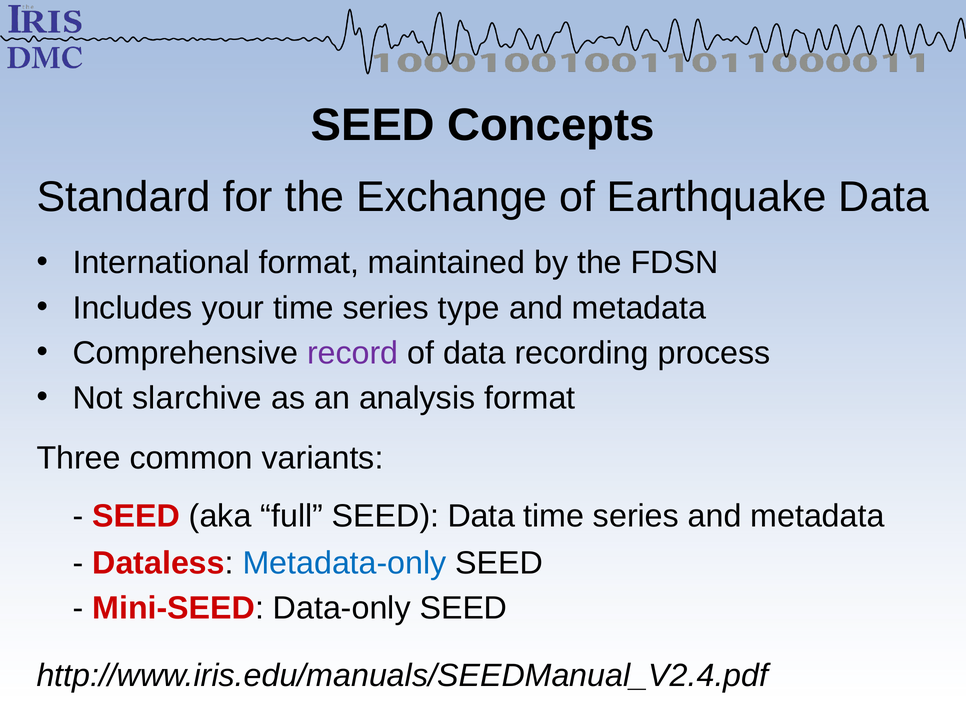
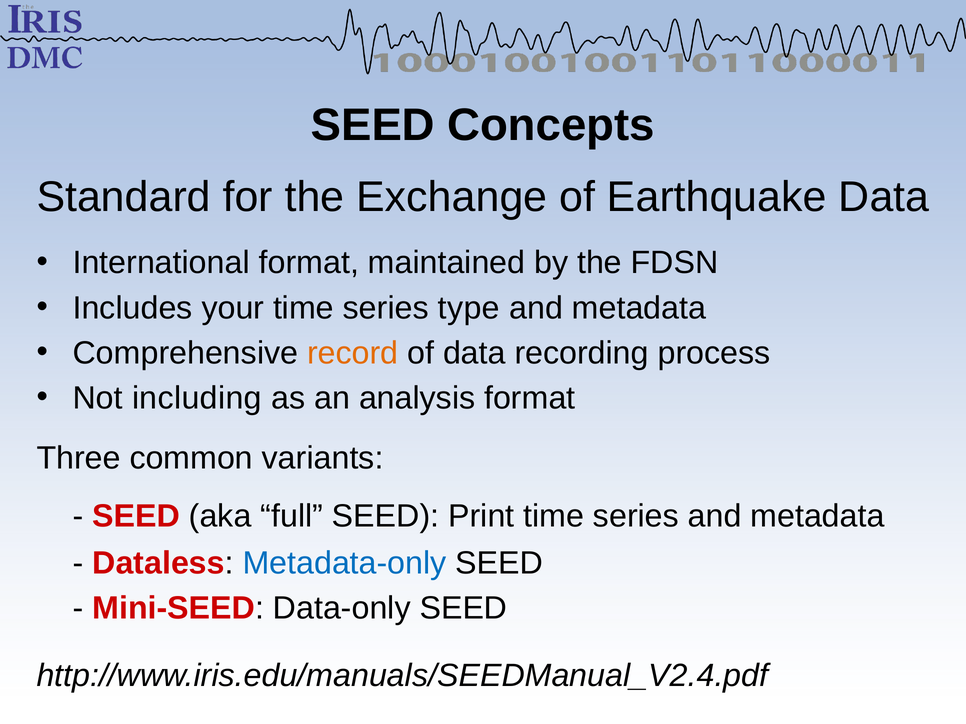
record colour: purple -> orange
slarchive: slarchive -> including
SEED Data: Data -> Print
